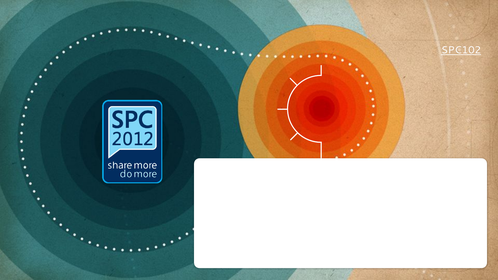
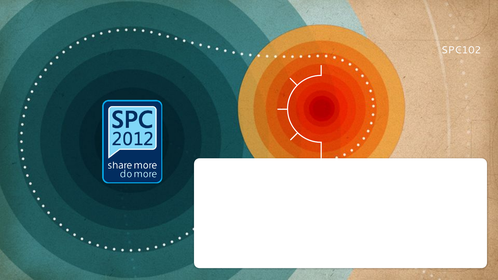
SPC102 underline: present -> none
